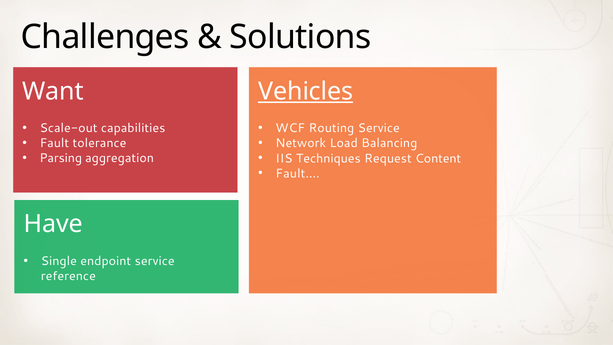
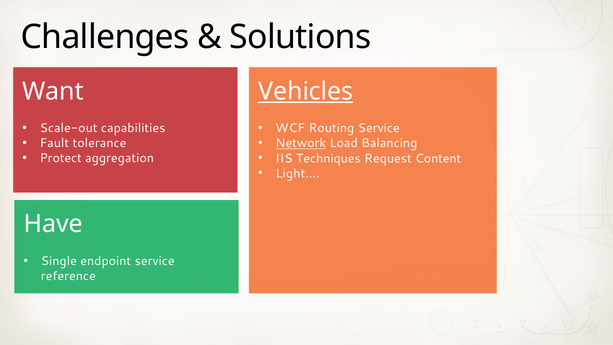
Network underline: none -> present
Parsing: Parsing -> Protect
Fault…: Fault… -> Light…
